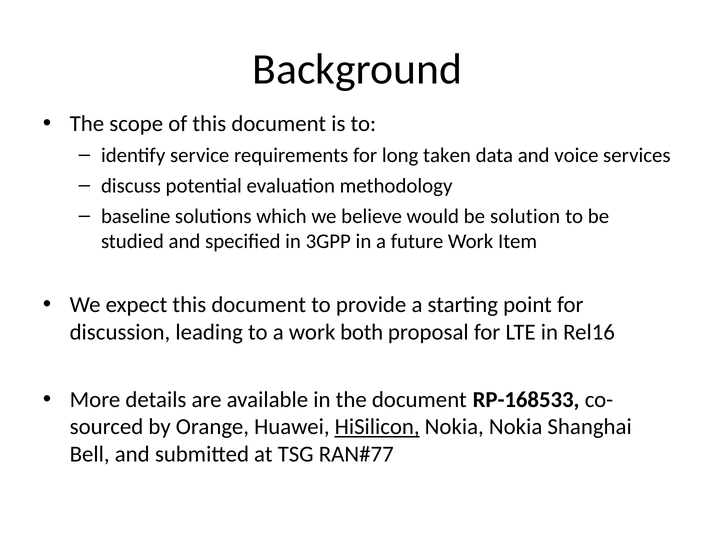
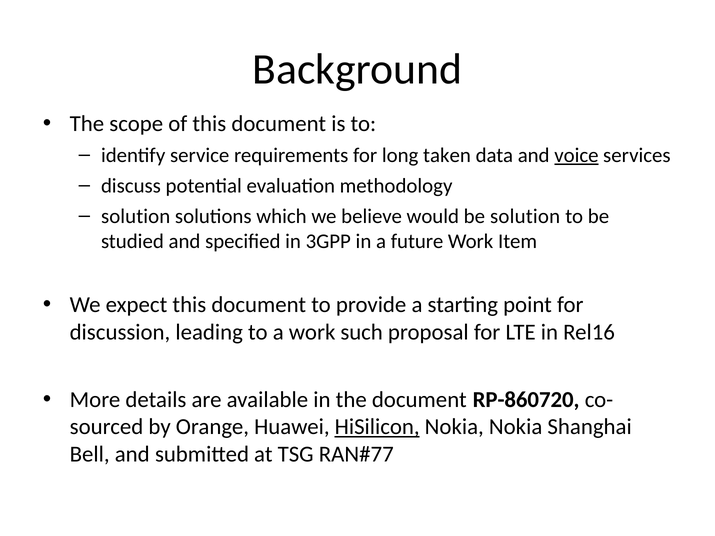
voice underline: none -> present
baseline at (136, 217): baseline -> solution
both: both -> such
RP-168533: RP-168533 -> RP-860720
